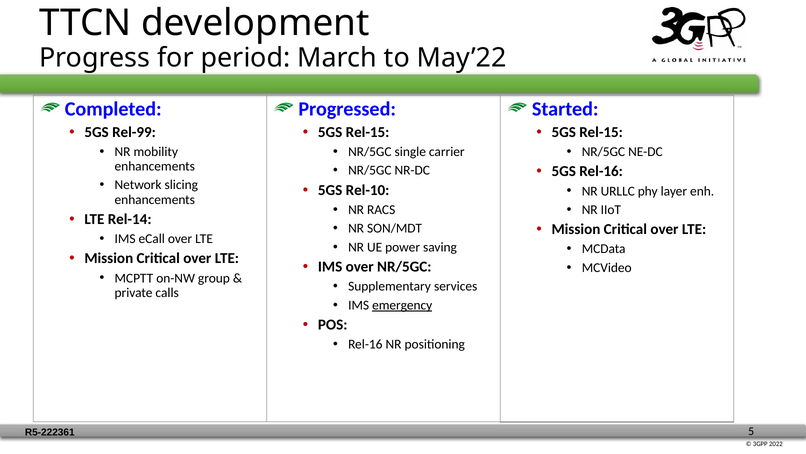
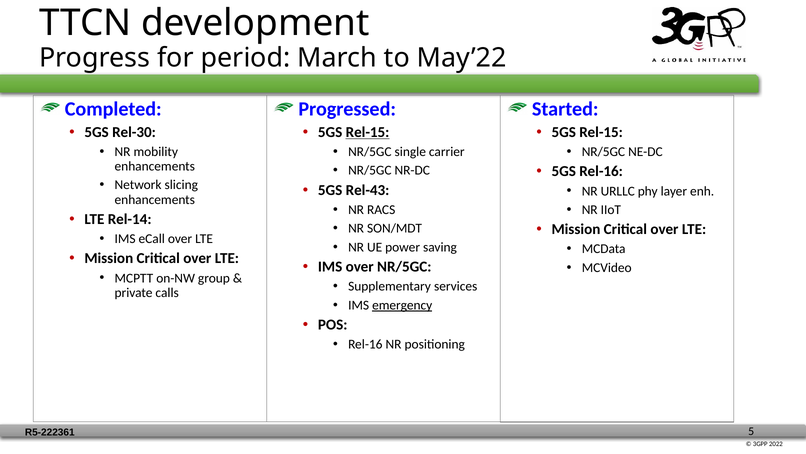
Rel-99: Rel-99 -> Rel-30
Rel-15 at (368, 132) underline: none -> present
Rel-10: Rel-10 -> Rel-43
